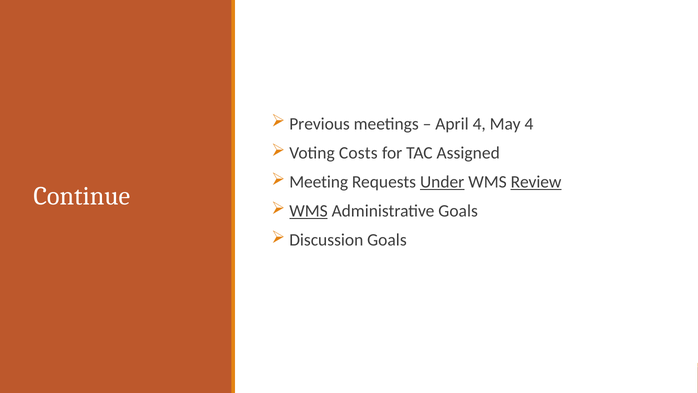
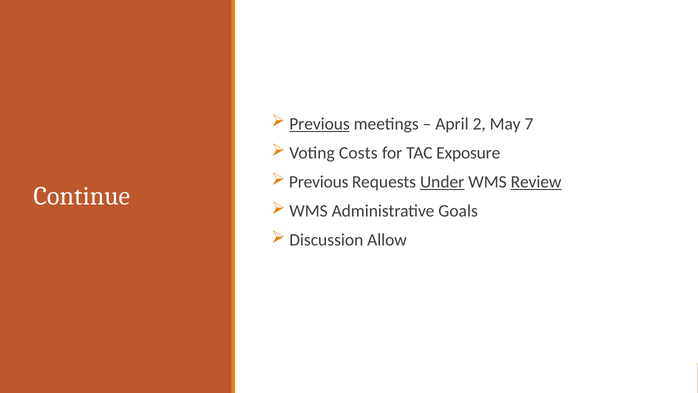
Previous at (320, 124) underline: none -> present
April 4: 4 -> 2
May 4: 4 -> 7
Assigned: Assigned -> Exposure
Meeting at (319, 182): Meeting -> Previous
WMS at (308, 211) underline: present -> none
Discussion Goals: Goals -> Allow
